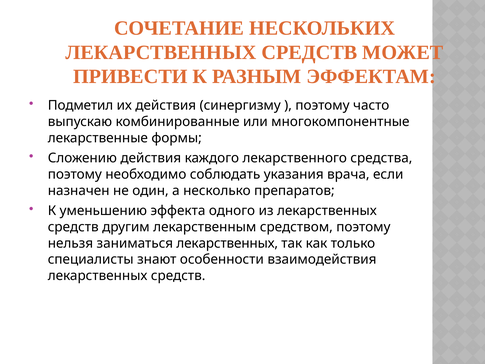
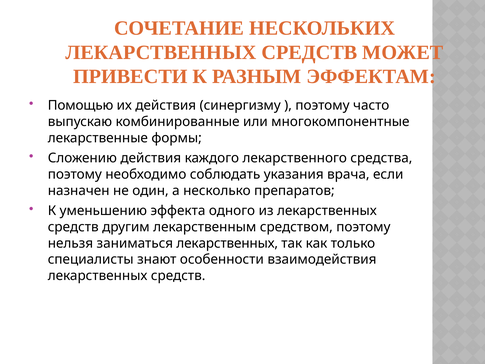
Подметил: Подметил -> Помощью
